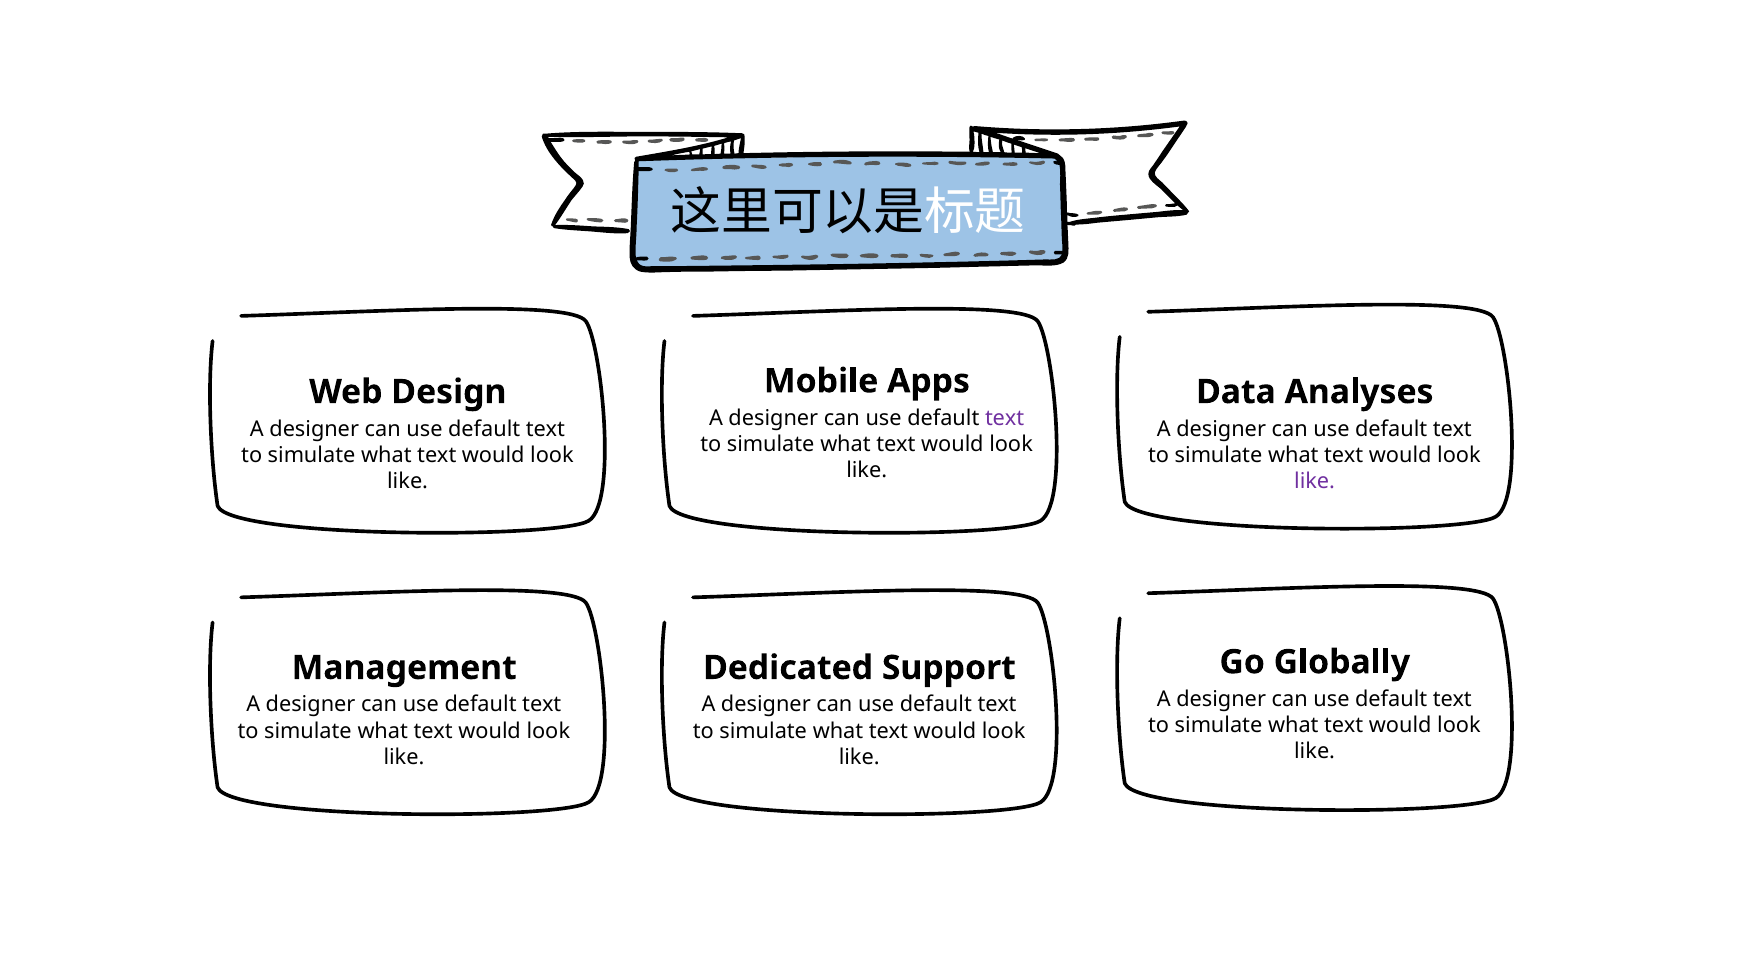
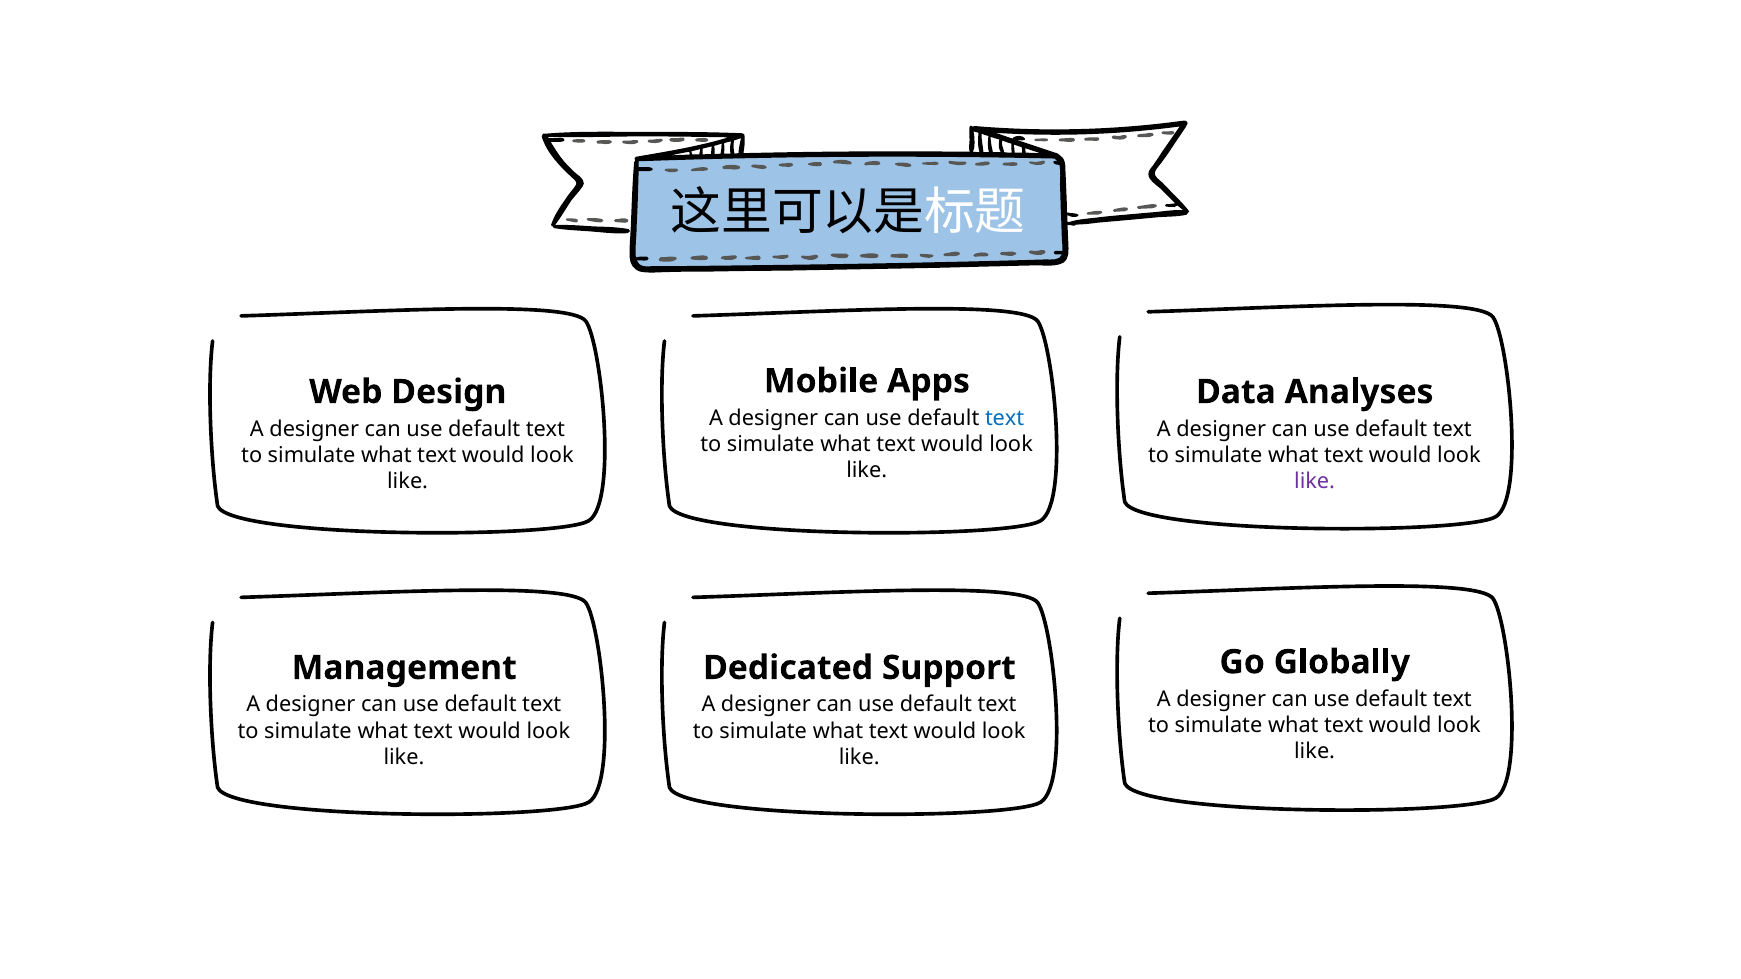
text at (1005, 418) colour: purple -> blue
